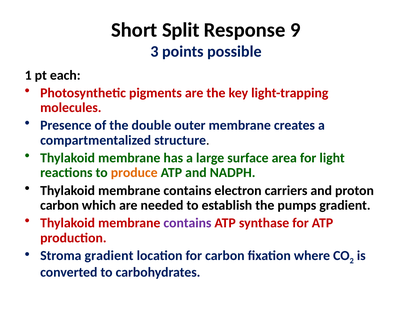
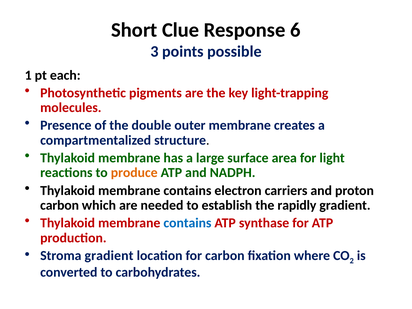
Split: Split -> Clue
9: 9 -> 6
pumps: pumps -> rapidly
contains at (187, 223) colour: purple -> blue
